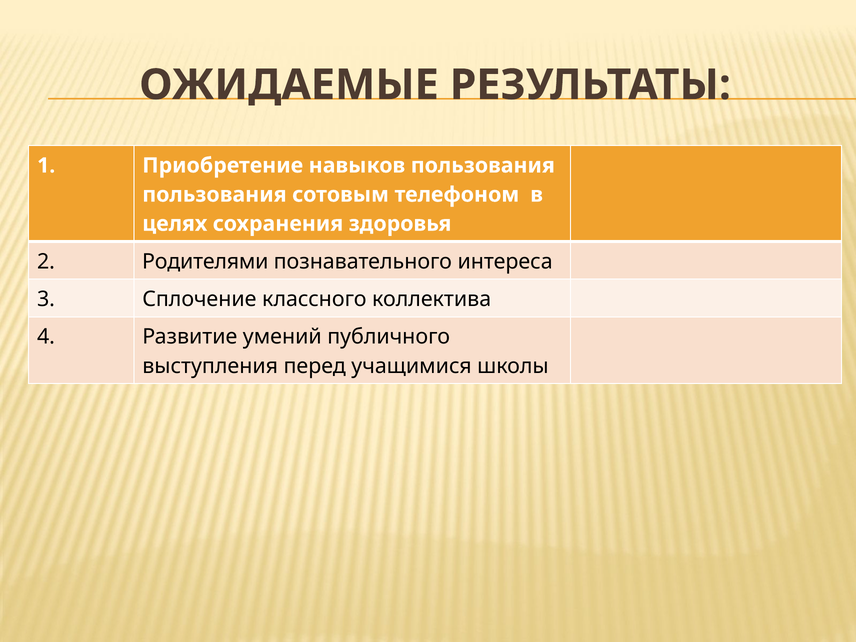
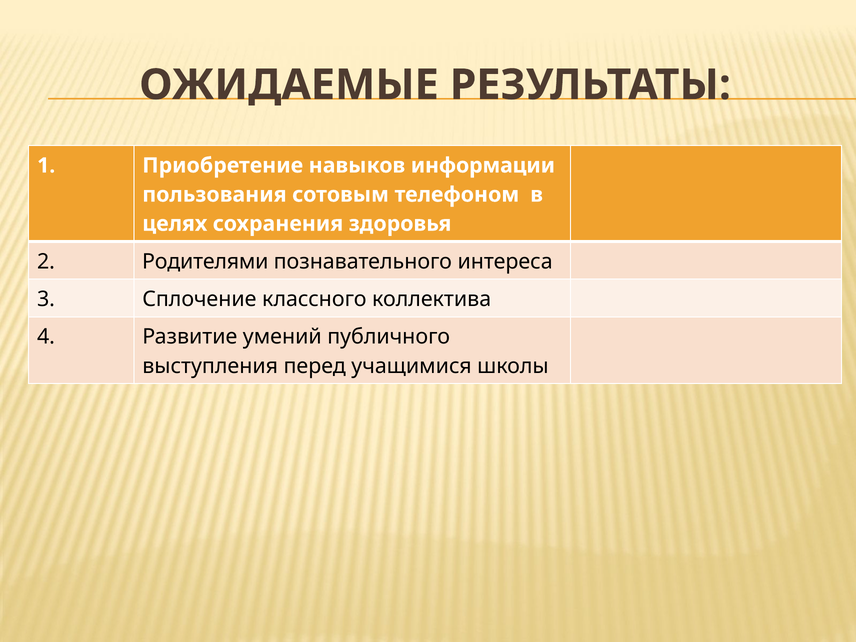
навыков пользования: пользования -> информации
